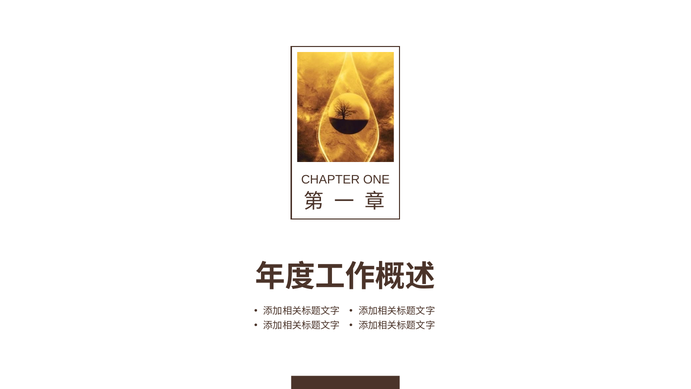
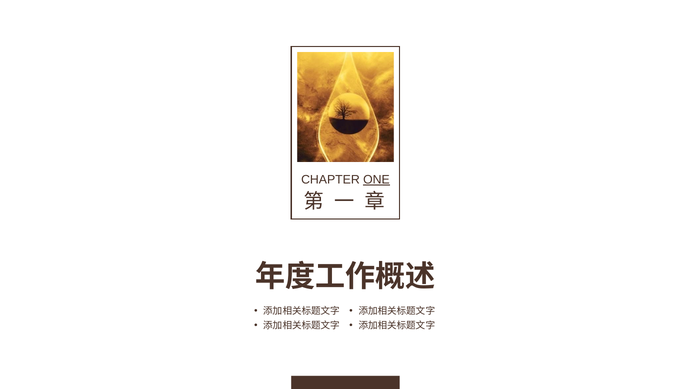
ONE underline: none -> present
